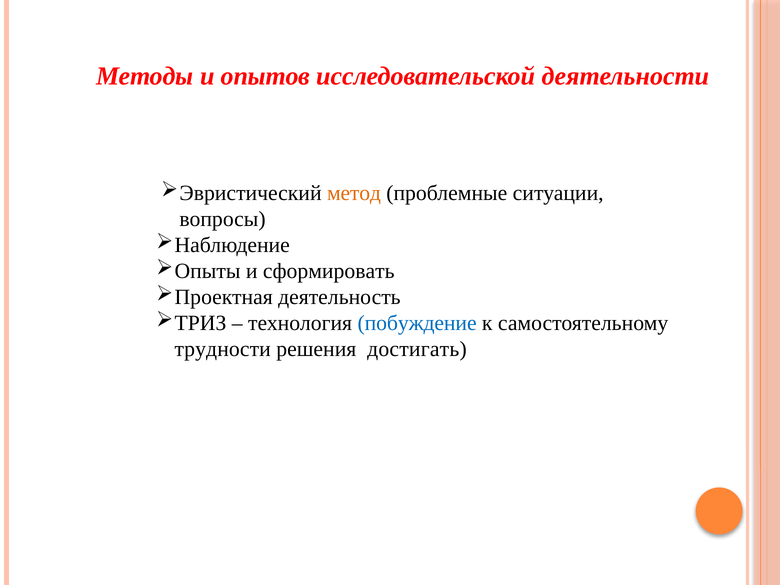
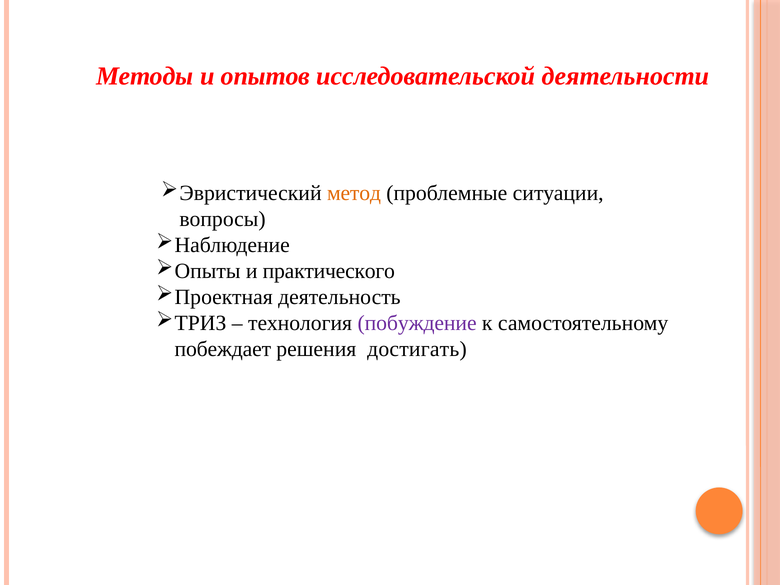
сформировать: сформировать -> практического
побуждение colour: blue -> purple
трудности: трудности -> побеждает
